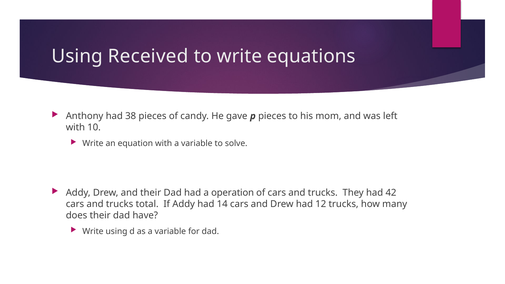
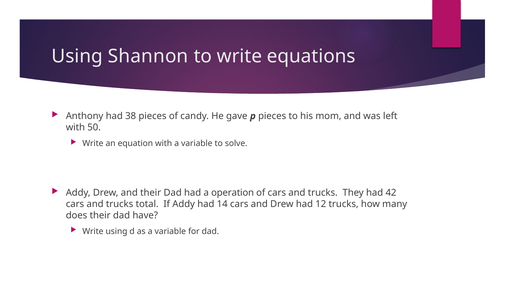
Received: Received -> Shannon
10: 10 -> 50
